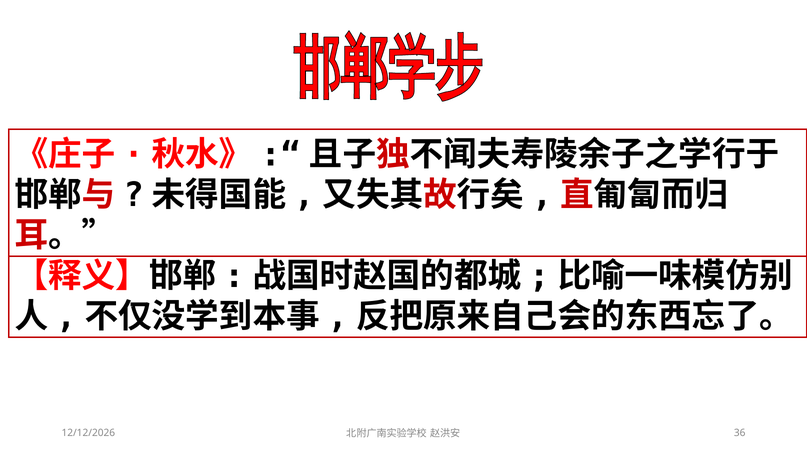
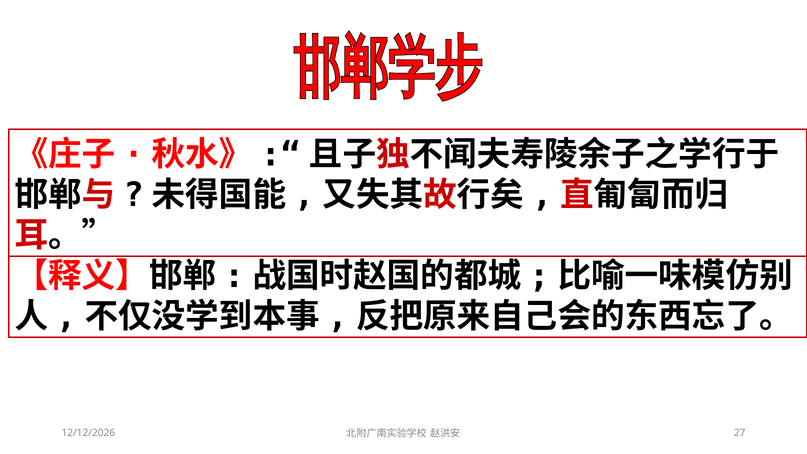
36: 36 -> 27
